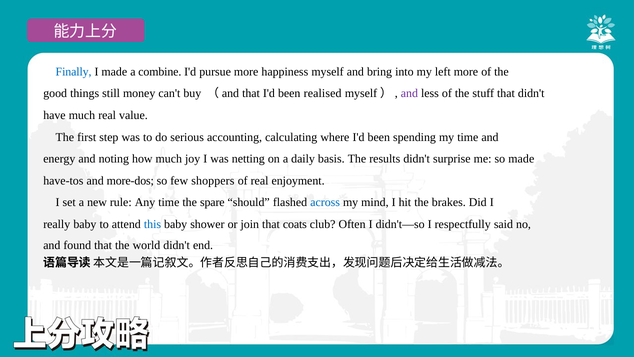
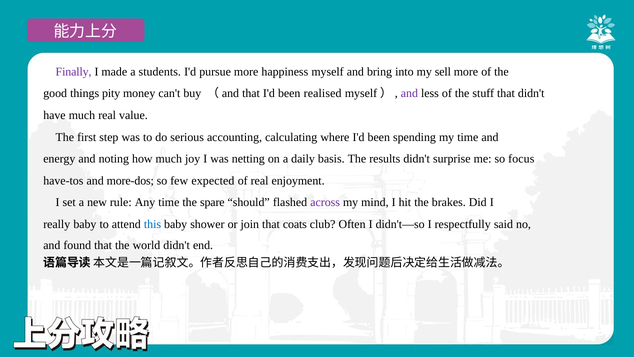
Finally colour: blue -> purple
combine: combine -> students
left: left -> sell
still: still -> pity
so made: made -> focus
shoppers: shoppers -> expected
across colour: blue -> purple
